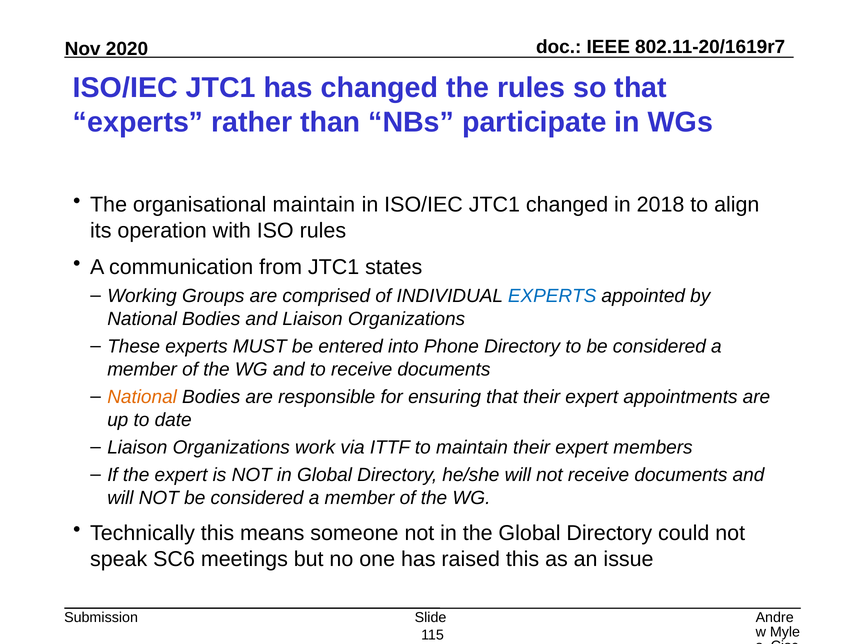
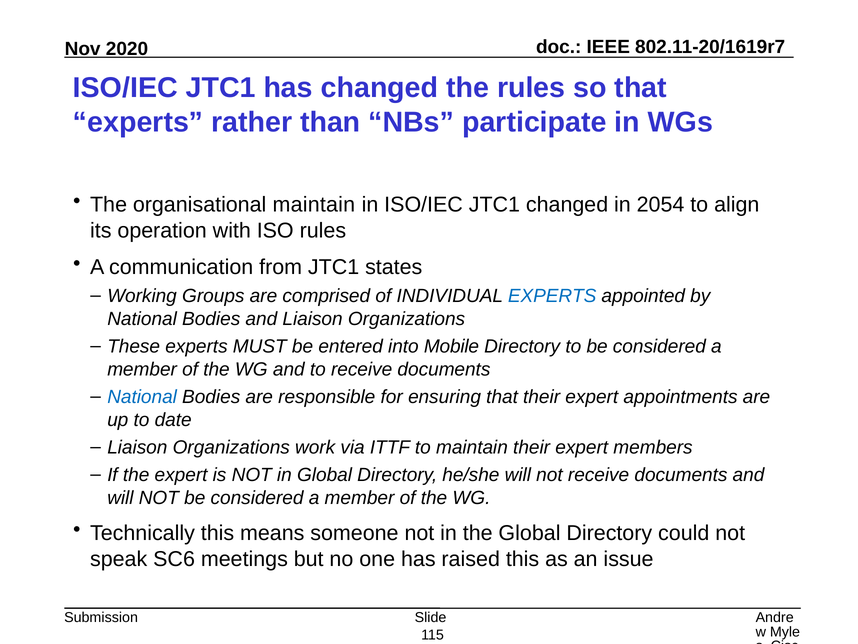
2018: 2018 -> 2054
Phone: Phone -> Mobile
National at (142, 397) colour: orange -> blue
